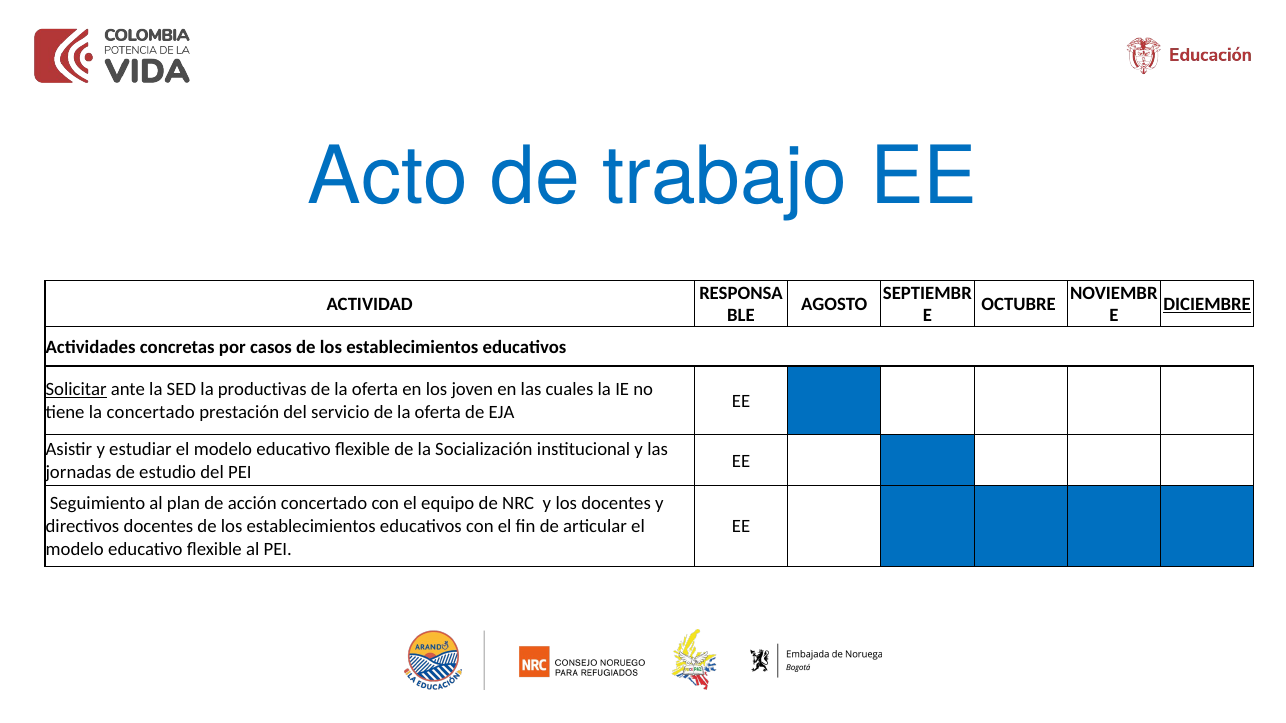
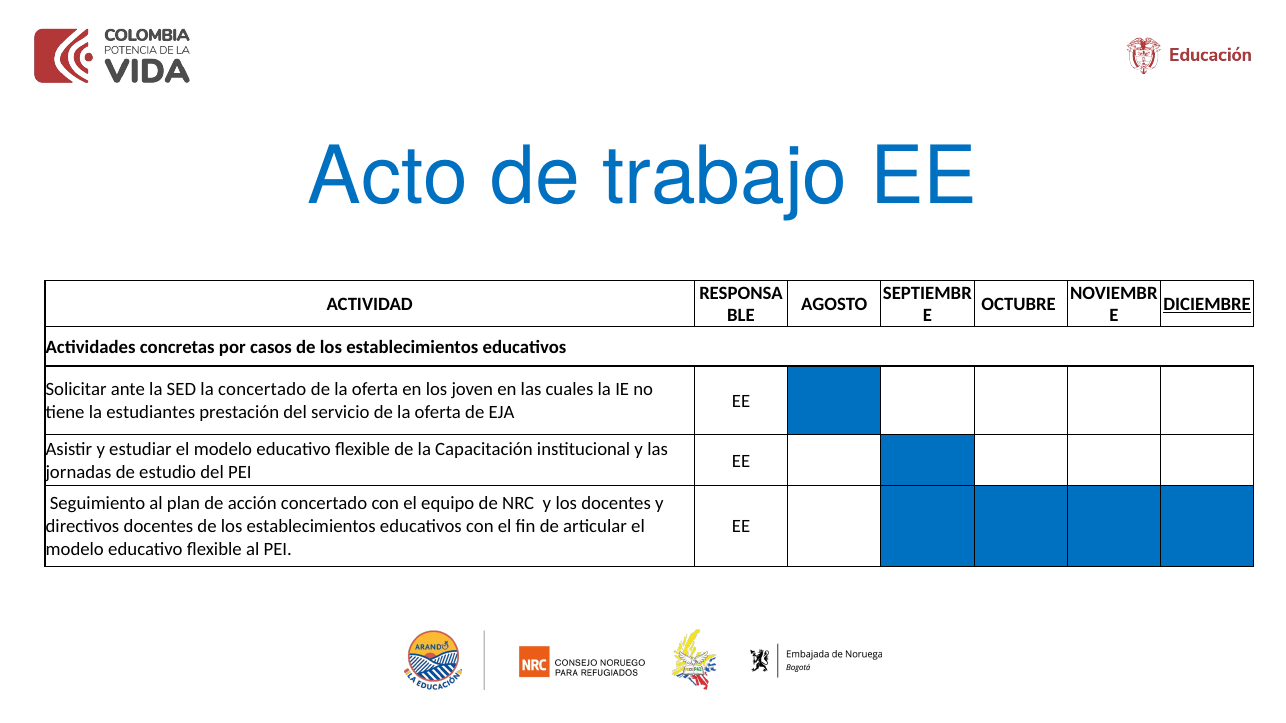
Solicitar underline: present -> none
la productivas: productivas -> concertado
la concertado: concertado -> estudiantes
Socialización: Socialización -> Capacitación
